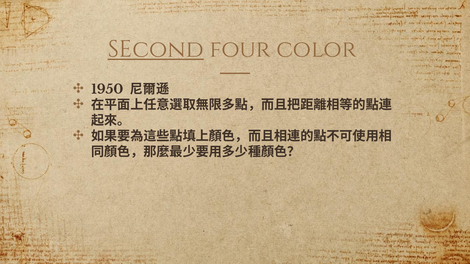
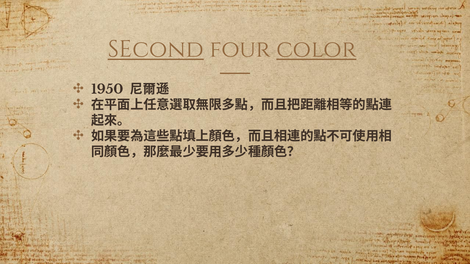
color underline: none -> present
